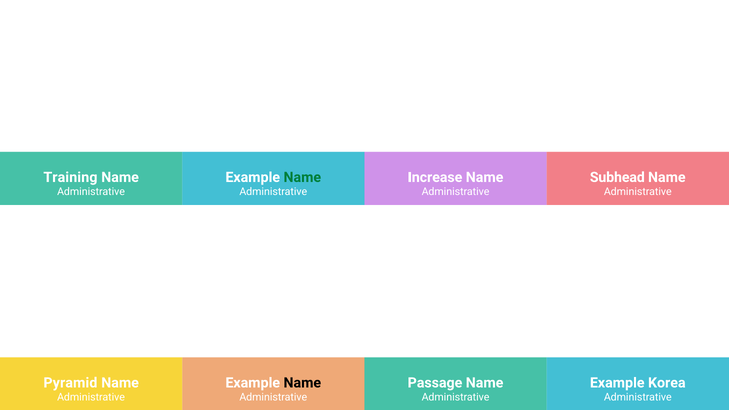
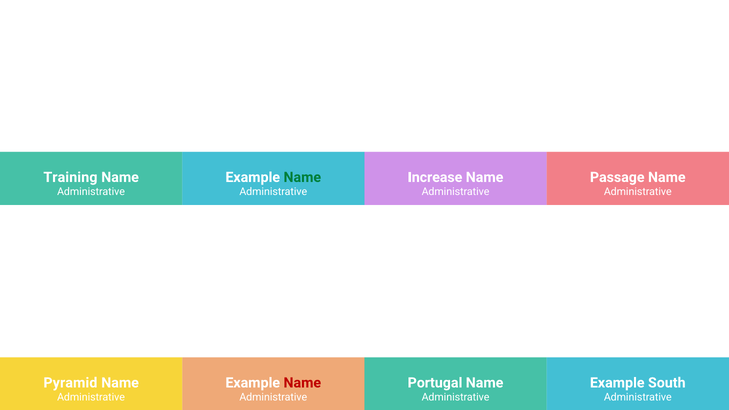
Subhead: Subhead -> Passage
Name at (302, 383) colour: black -> red
Passage: Passage -> Portugal
Korea: Korea -> South
